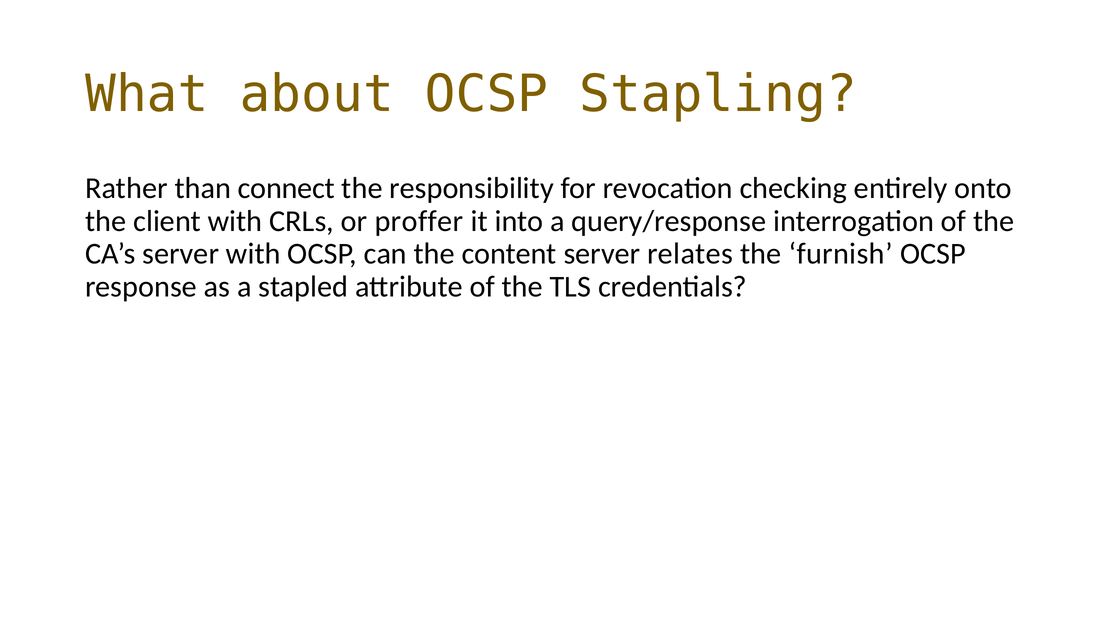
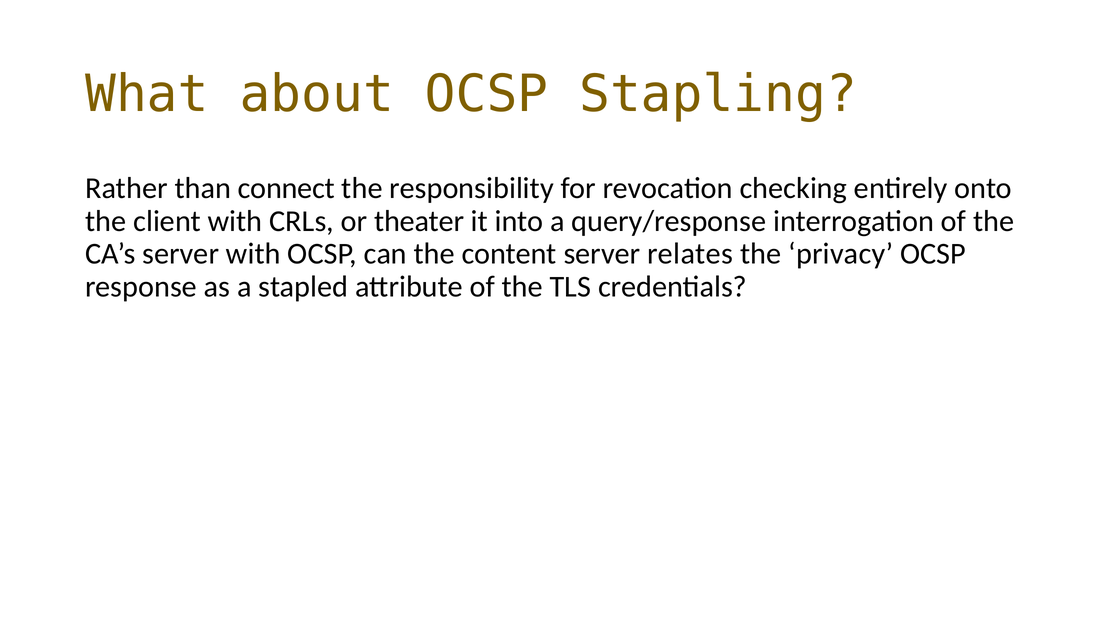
proffer: proffer -> theater
furnish: furnish -> privacy
